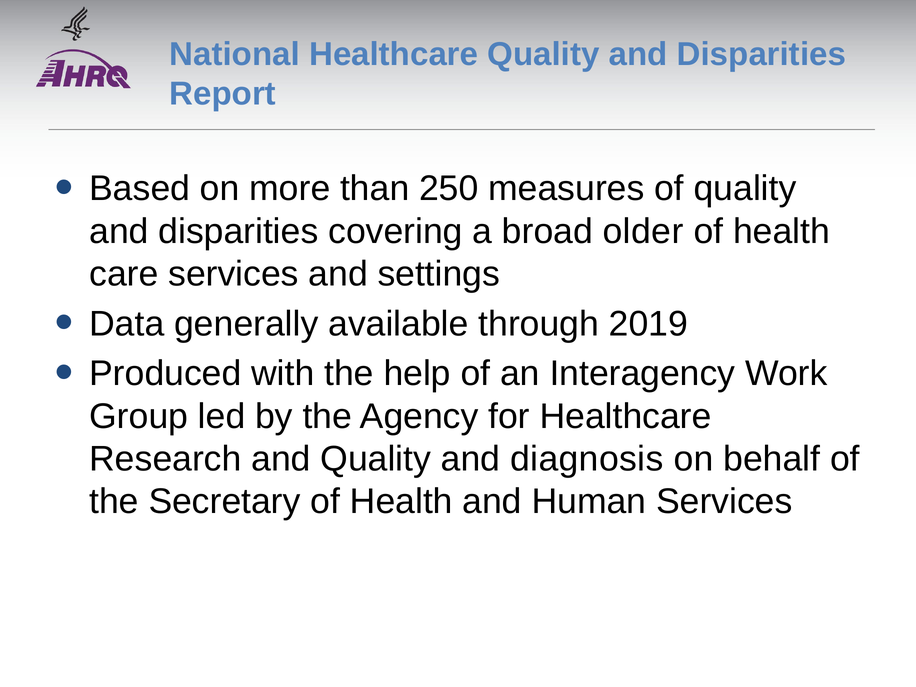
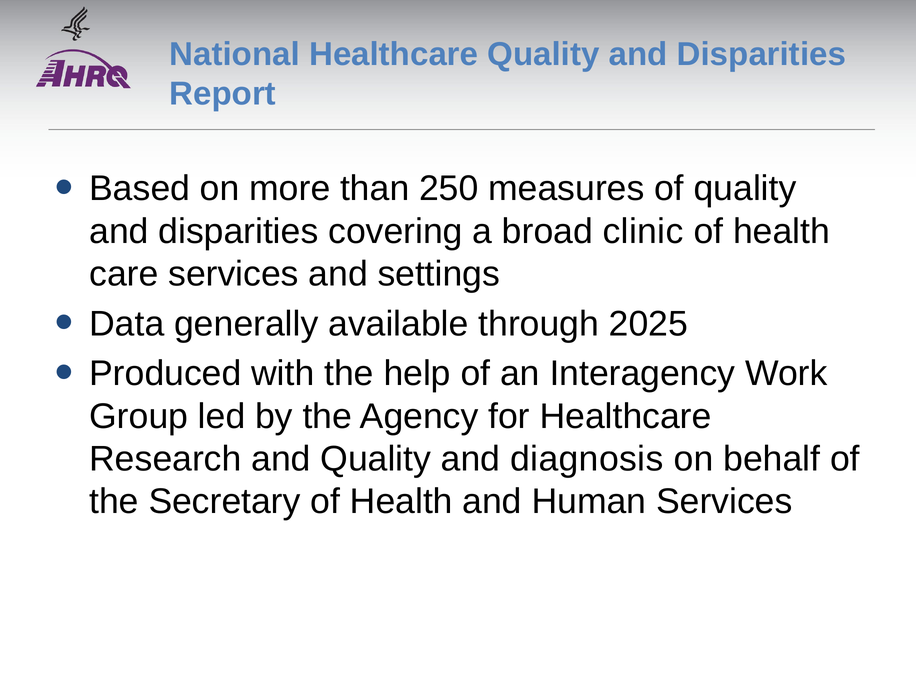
older: older -> clinic
2019: 2019 -> 2025
